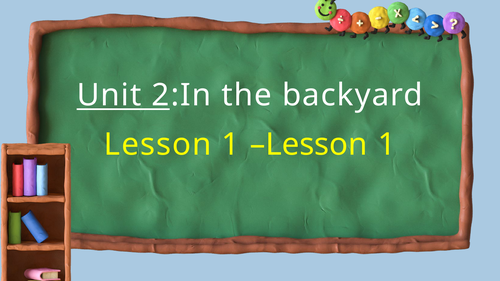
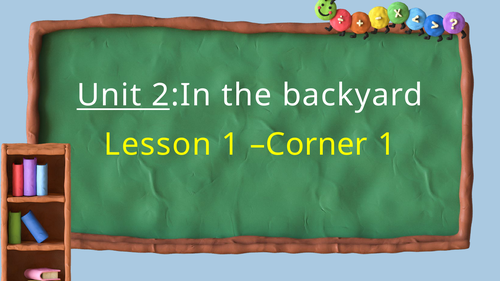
1 Lesson: Lesson -> Corner
